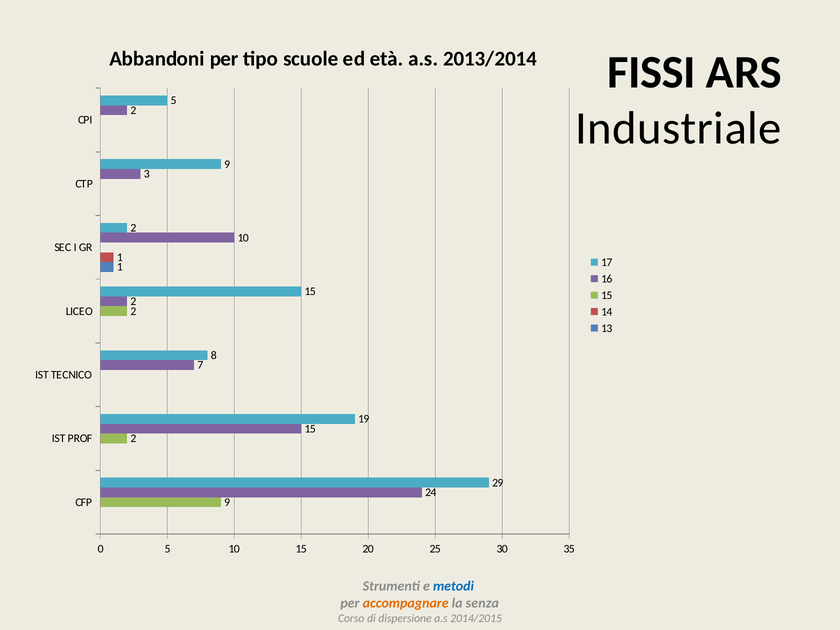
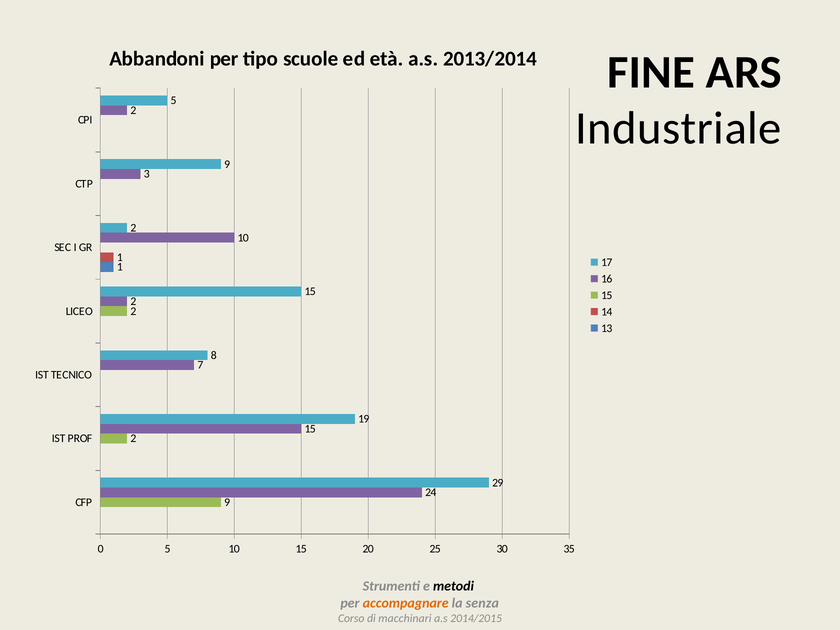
FISSI: FISSI -> FINE
metodi colour: blue -> black
dispersione: dispersione -> macchinari
